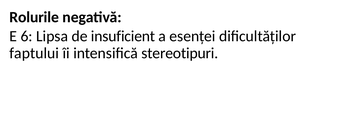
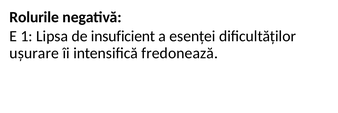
6: 6 -> 1
faptului: faptului -> ușurare
stereotipuri: stereotipuri -> fredonează
